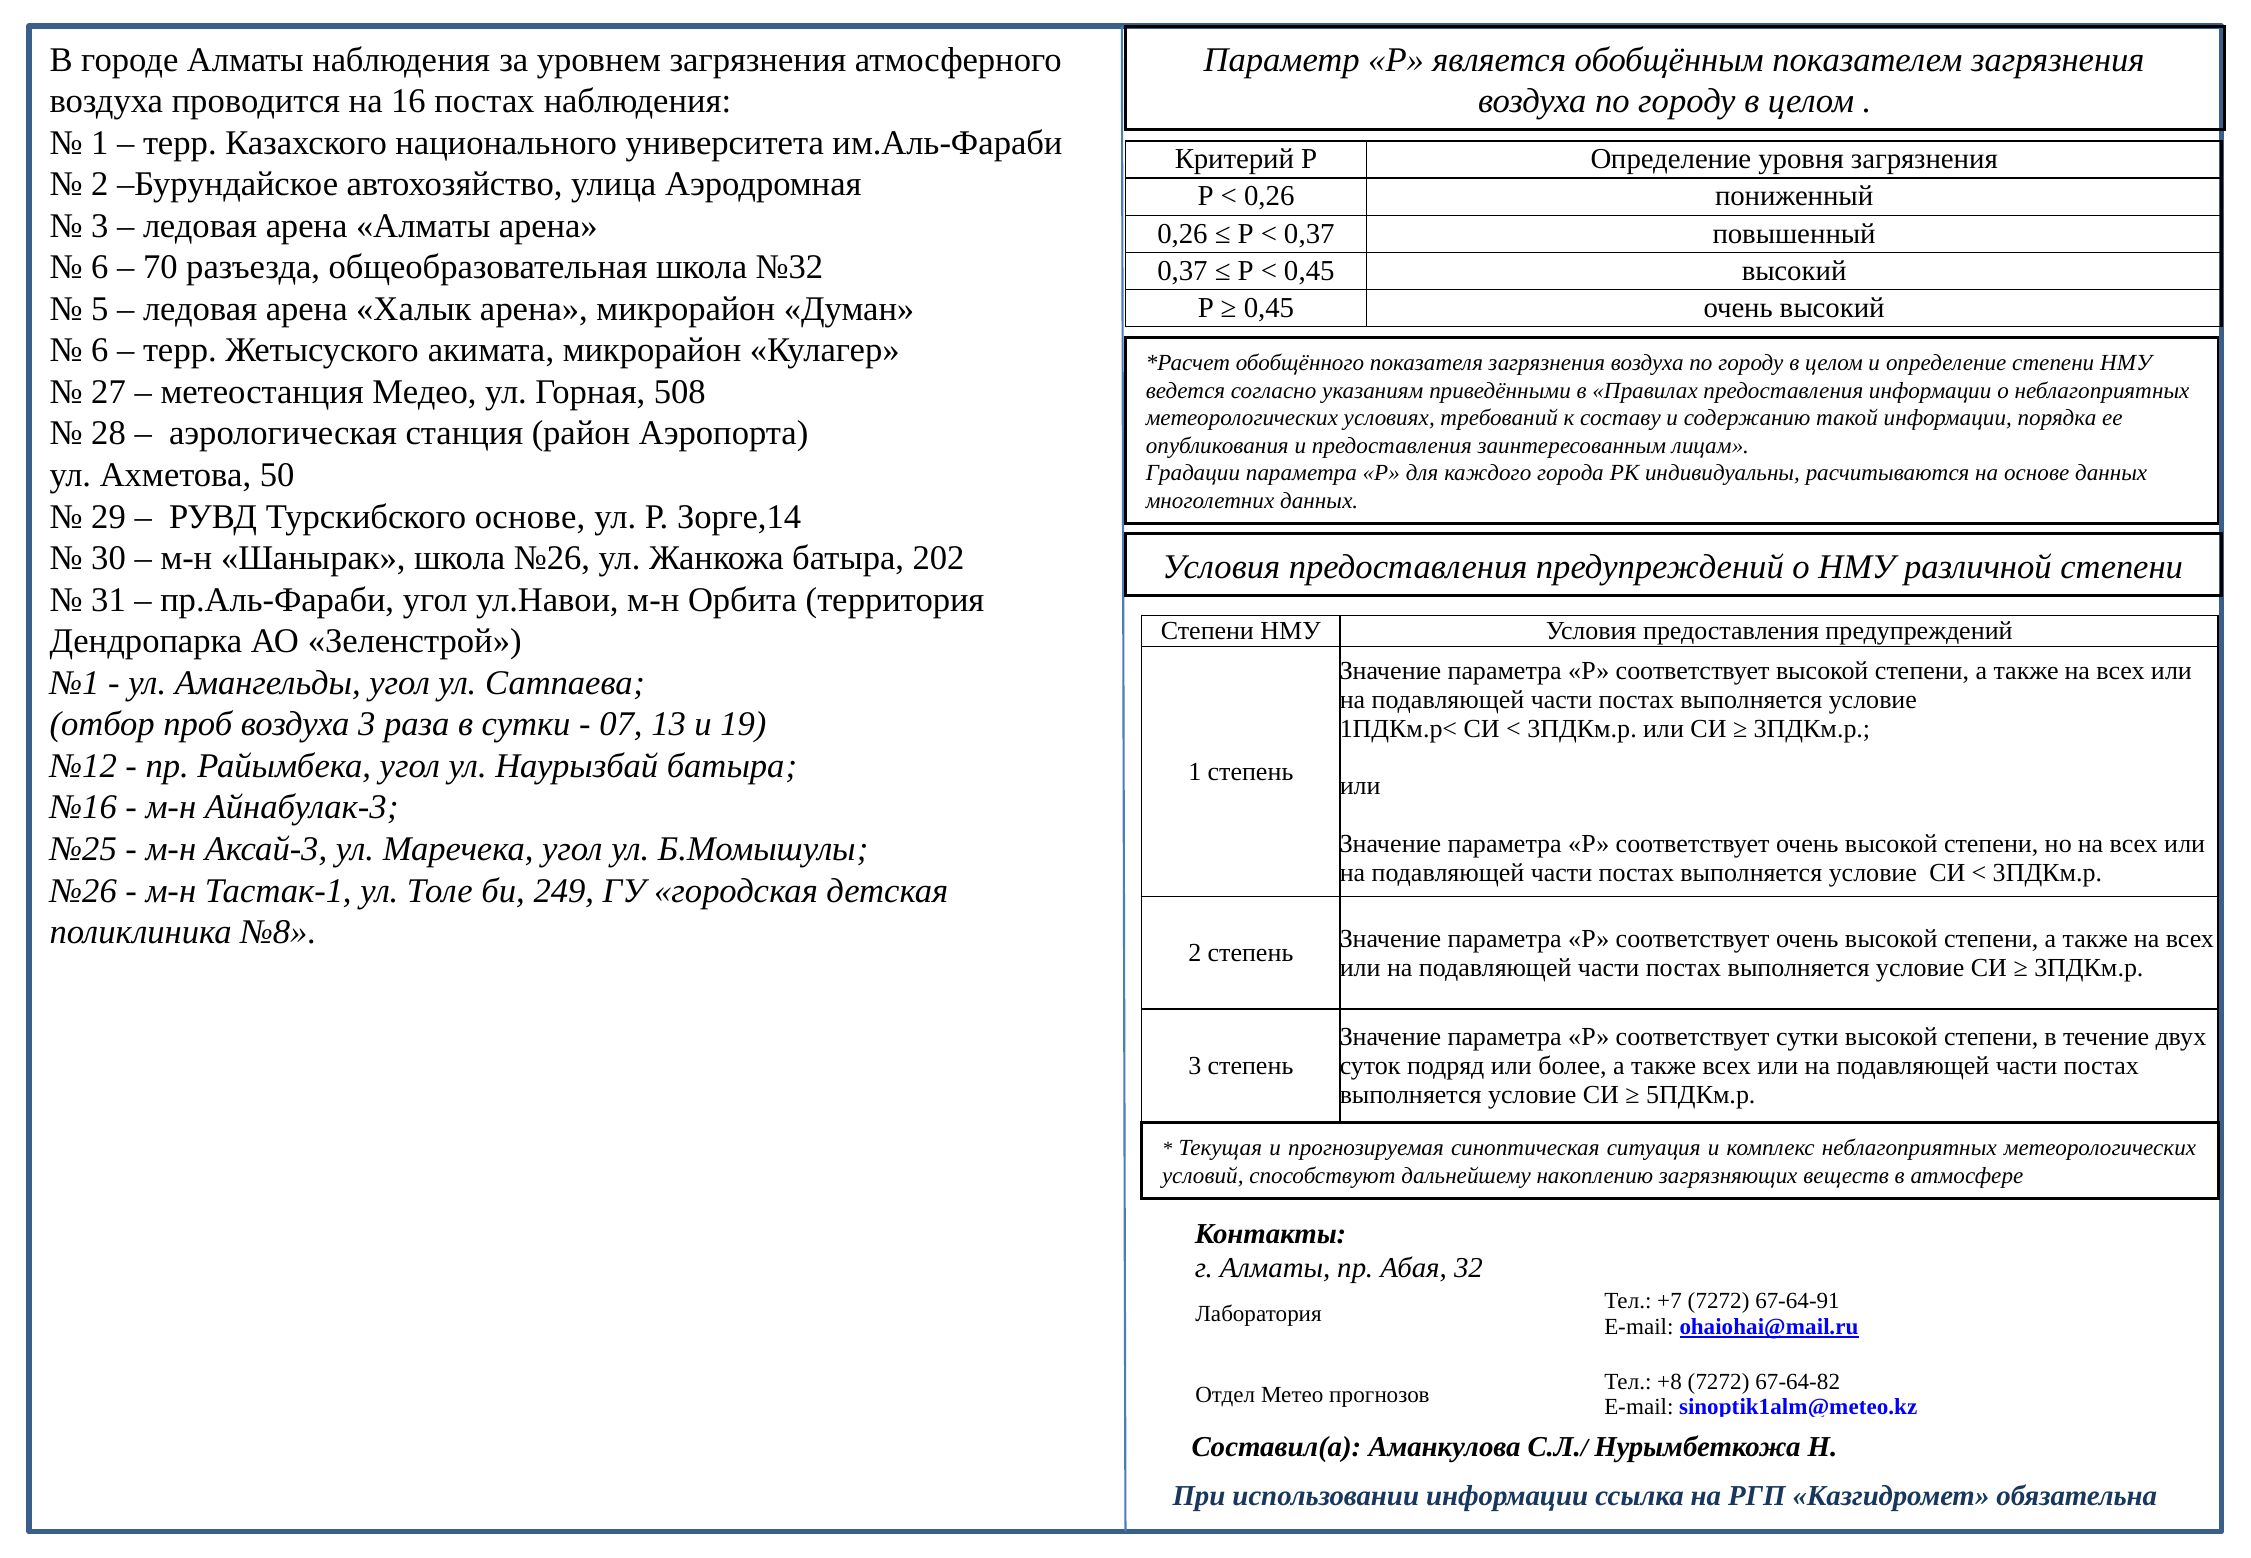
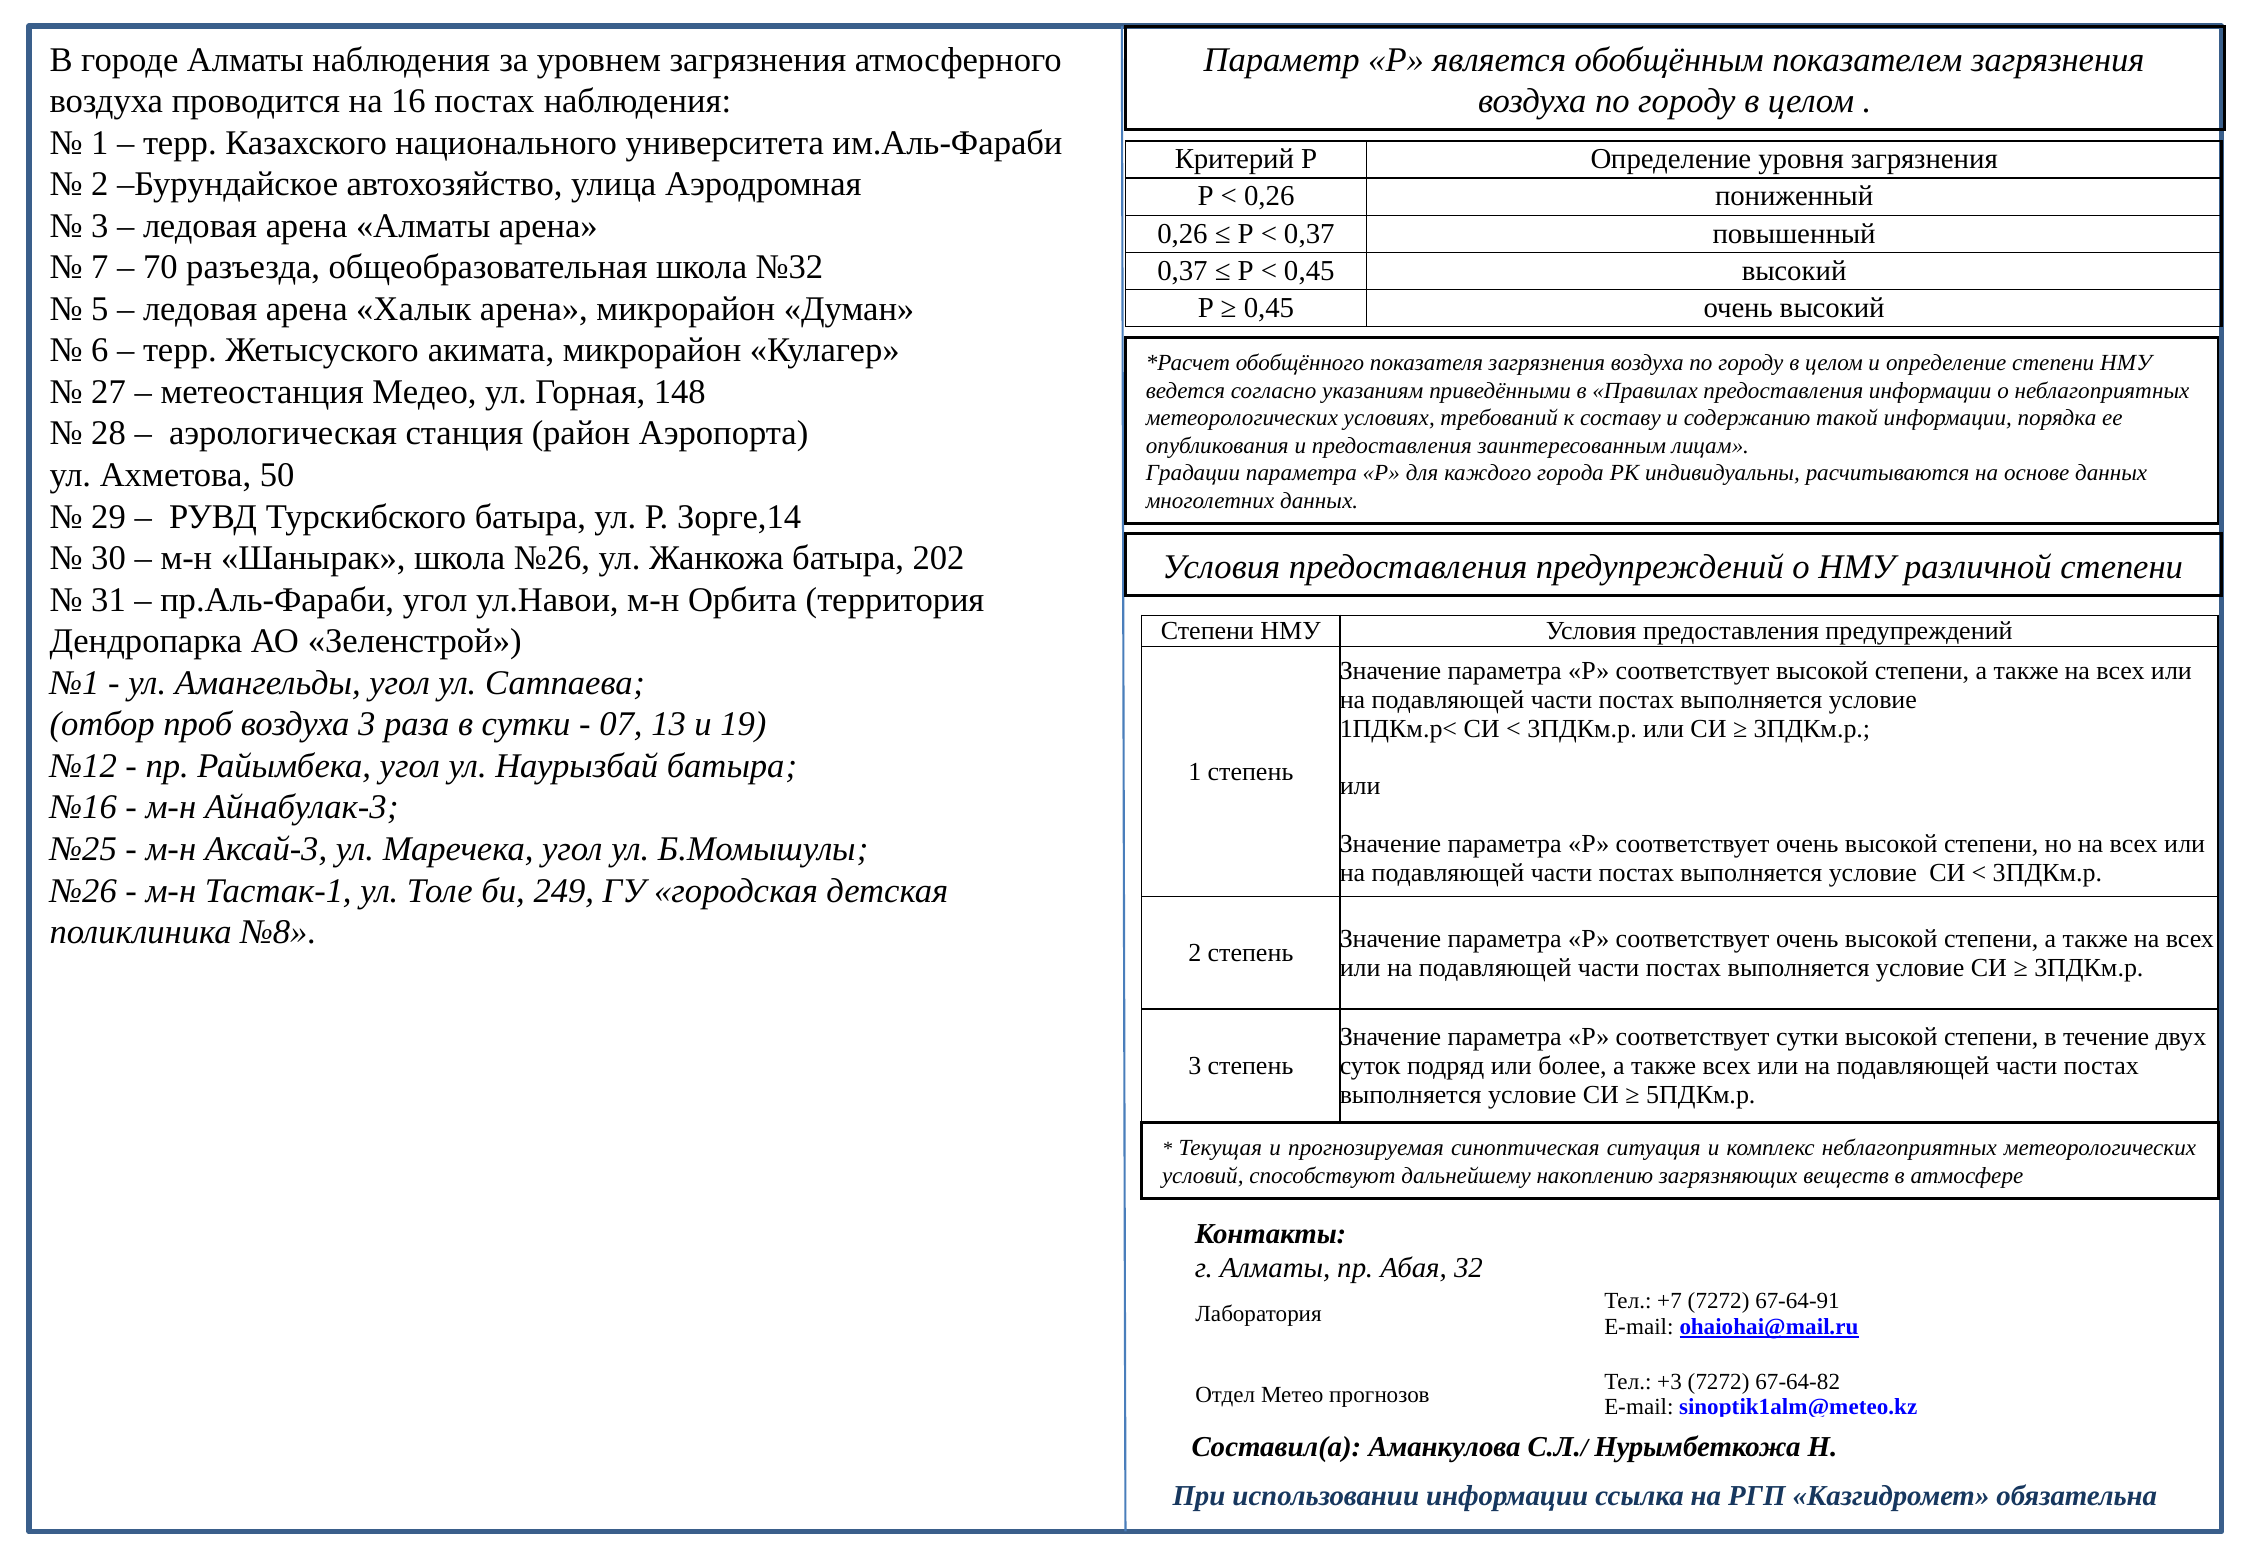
6 at (100, 267): 6 -> 7
508: 508 -> 148
Турскибского основе: основе -> батыра
+8: +8 -> +3
